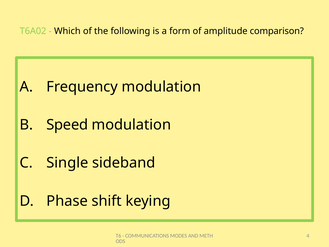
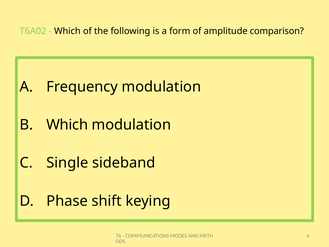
Speed at (67, 125): Speed -> Which
